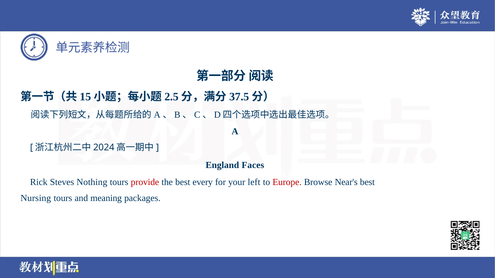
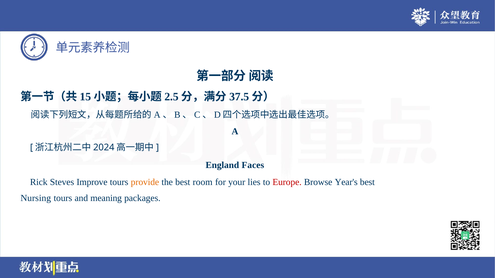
Nothing: Nothing -> Improve
provide colour: red -> orange
every: every -> room
left: left -> lies
Near's: Near's -> Year's
